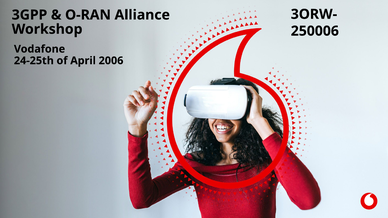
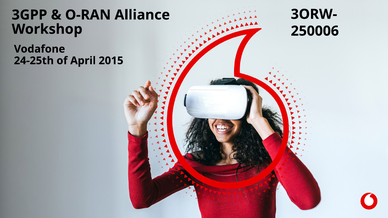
2006: 2006 -> 2015
